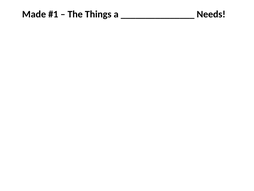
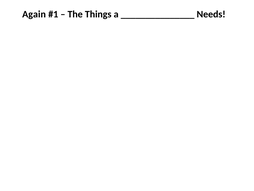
Made: Made -> Again
